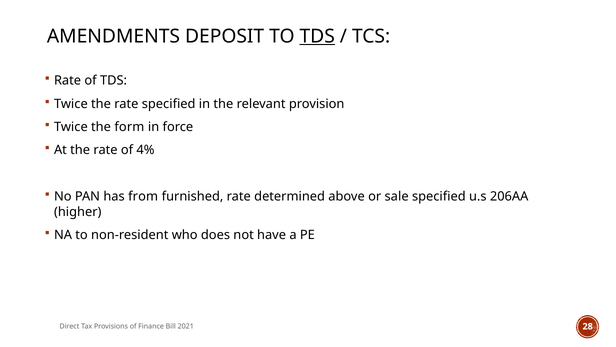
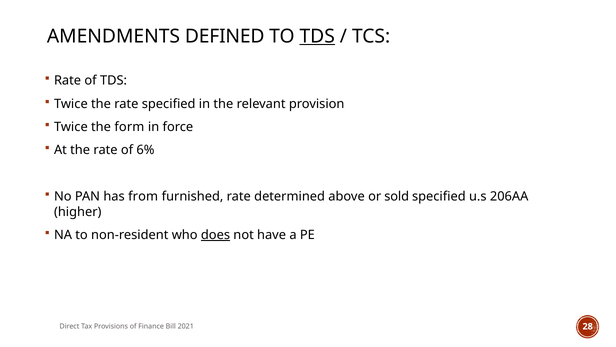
DEPOSIT: DEPOSIT -> DEFINED
4%: 4% -> 6%
sale: sale -> sold
does underline: none -> present
